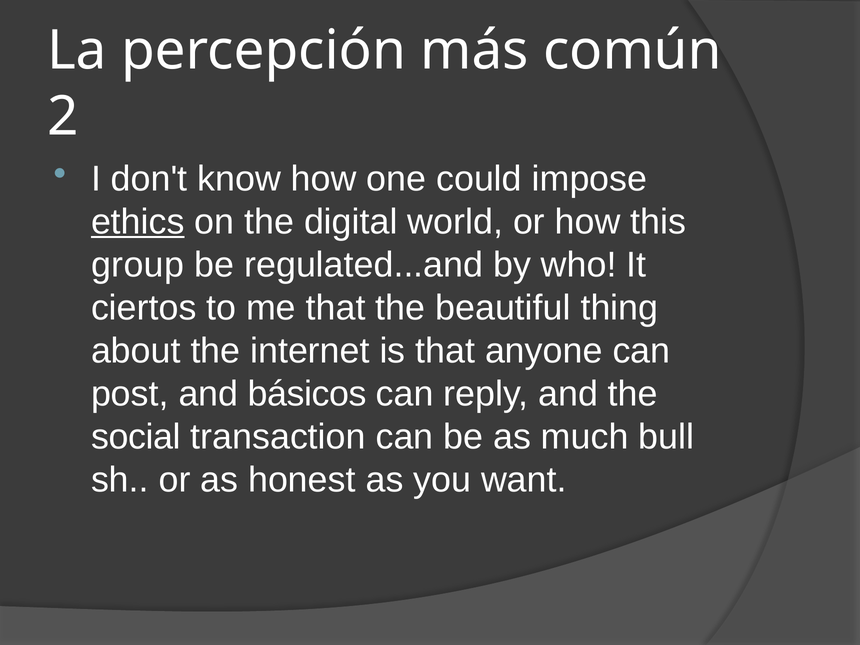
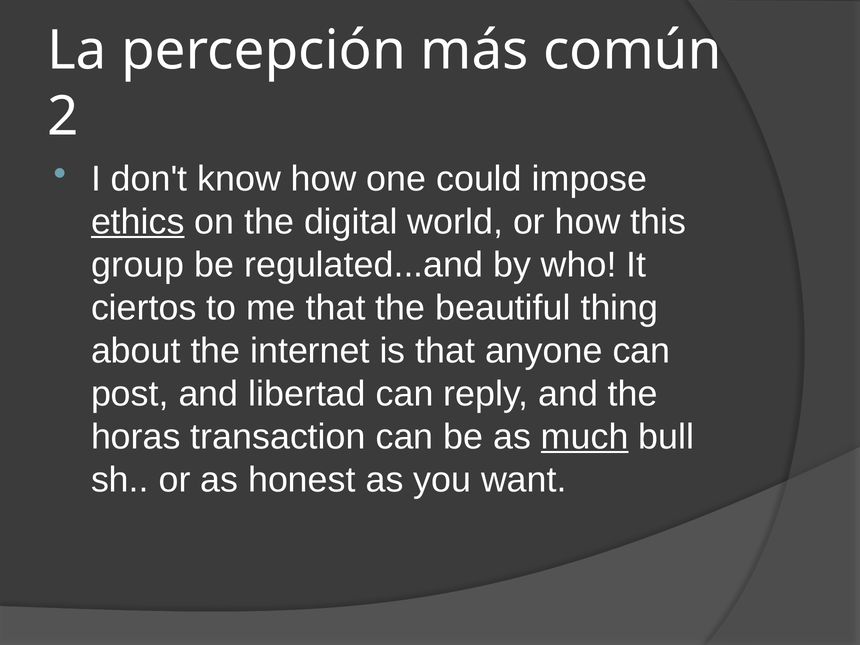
básicos: básicos -> libertad
social: social -> horas
much underline: none -> present
